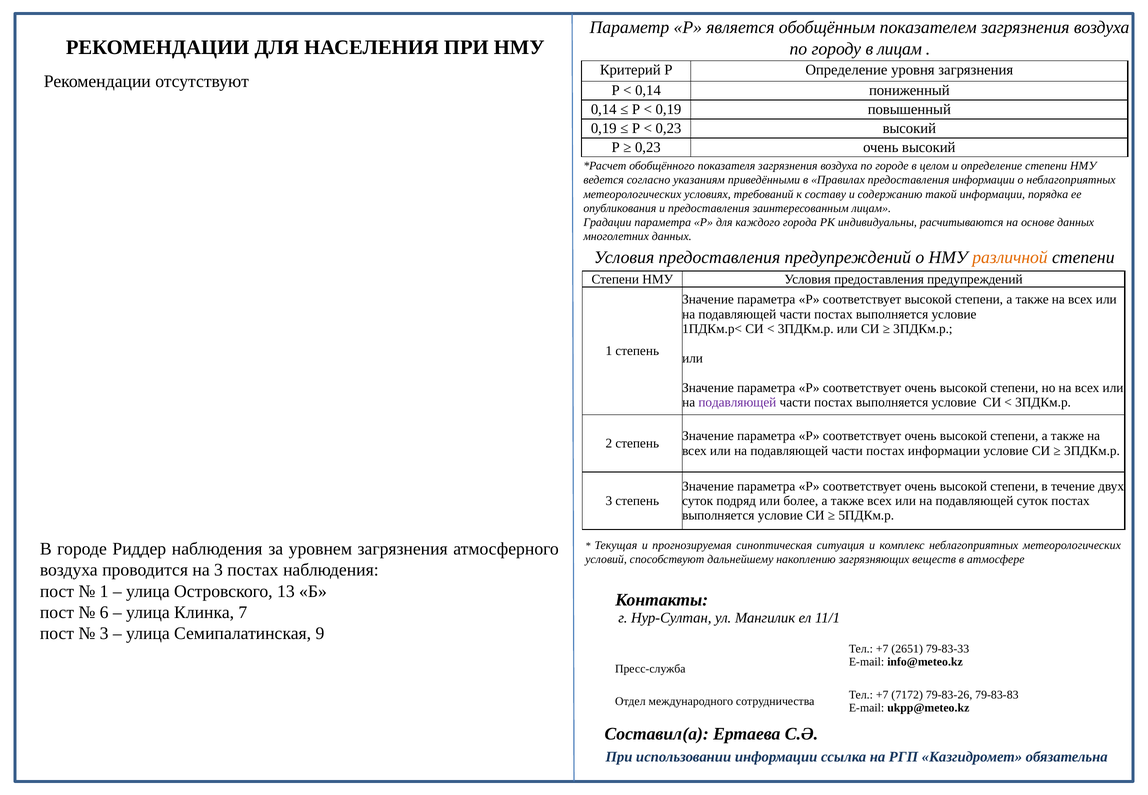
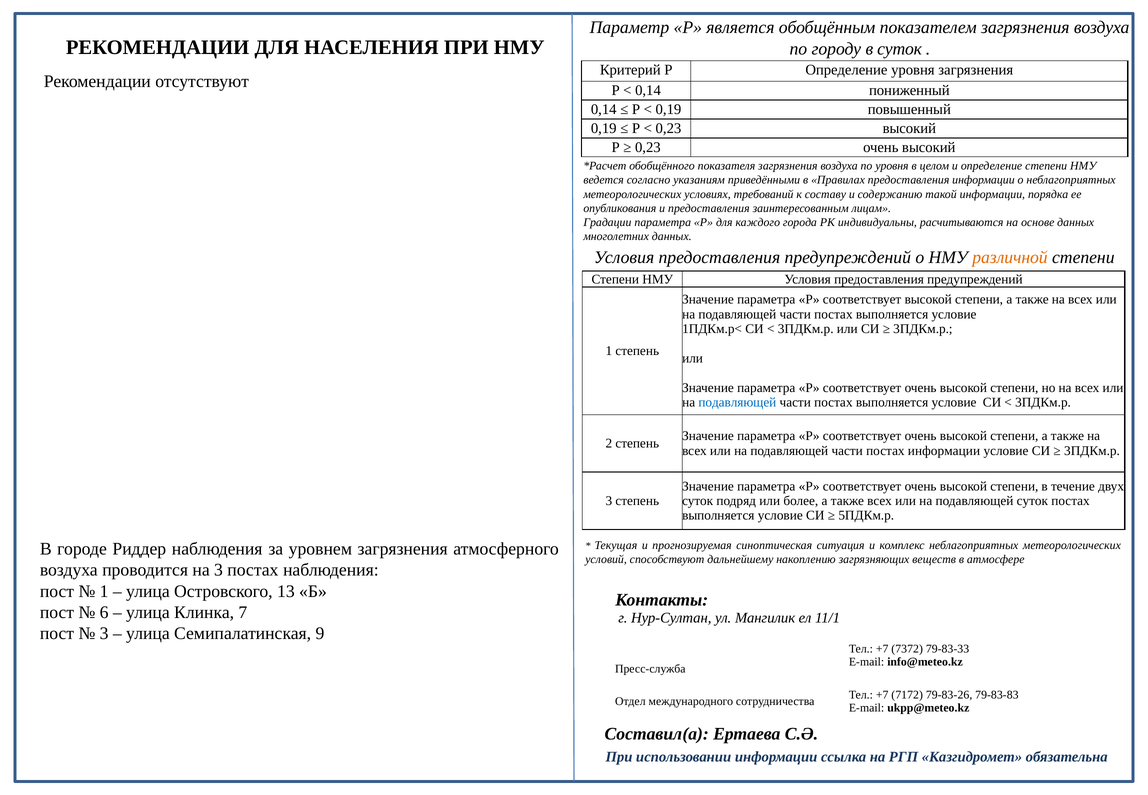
в лицам: лицам -> суток
по городе: городе -> уровня
подавляющей at (737, 402) colour: purple -> blue
2651: 2651 -> 7372
